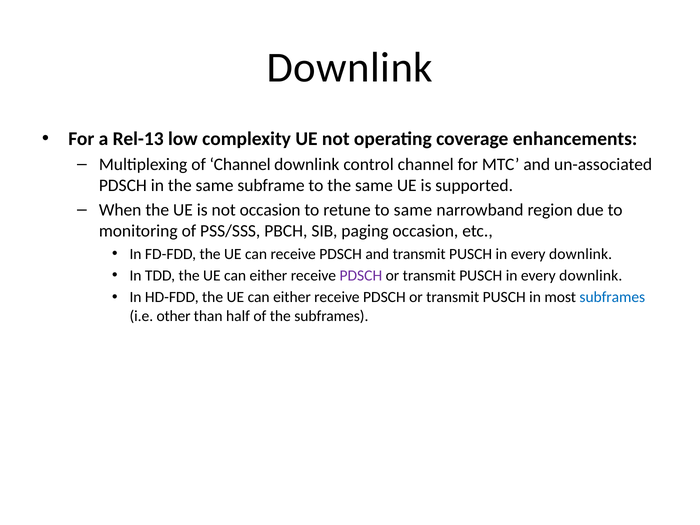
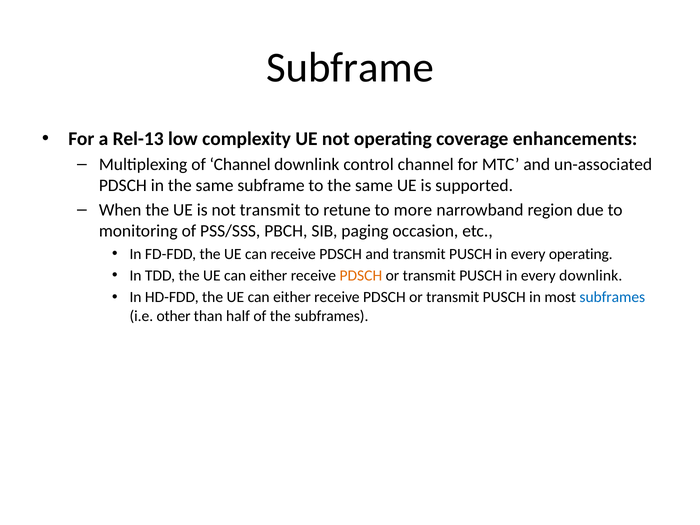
Downlink at (350, 68): Downlink -> Subframe
not occasion: occasion -> transmit
to same: same -> more
downlink at (581, 254): downlink -> operating
PDSCH at (361, 276) colour: purple -> orange
